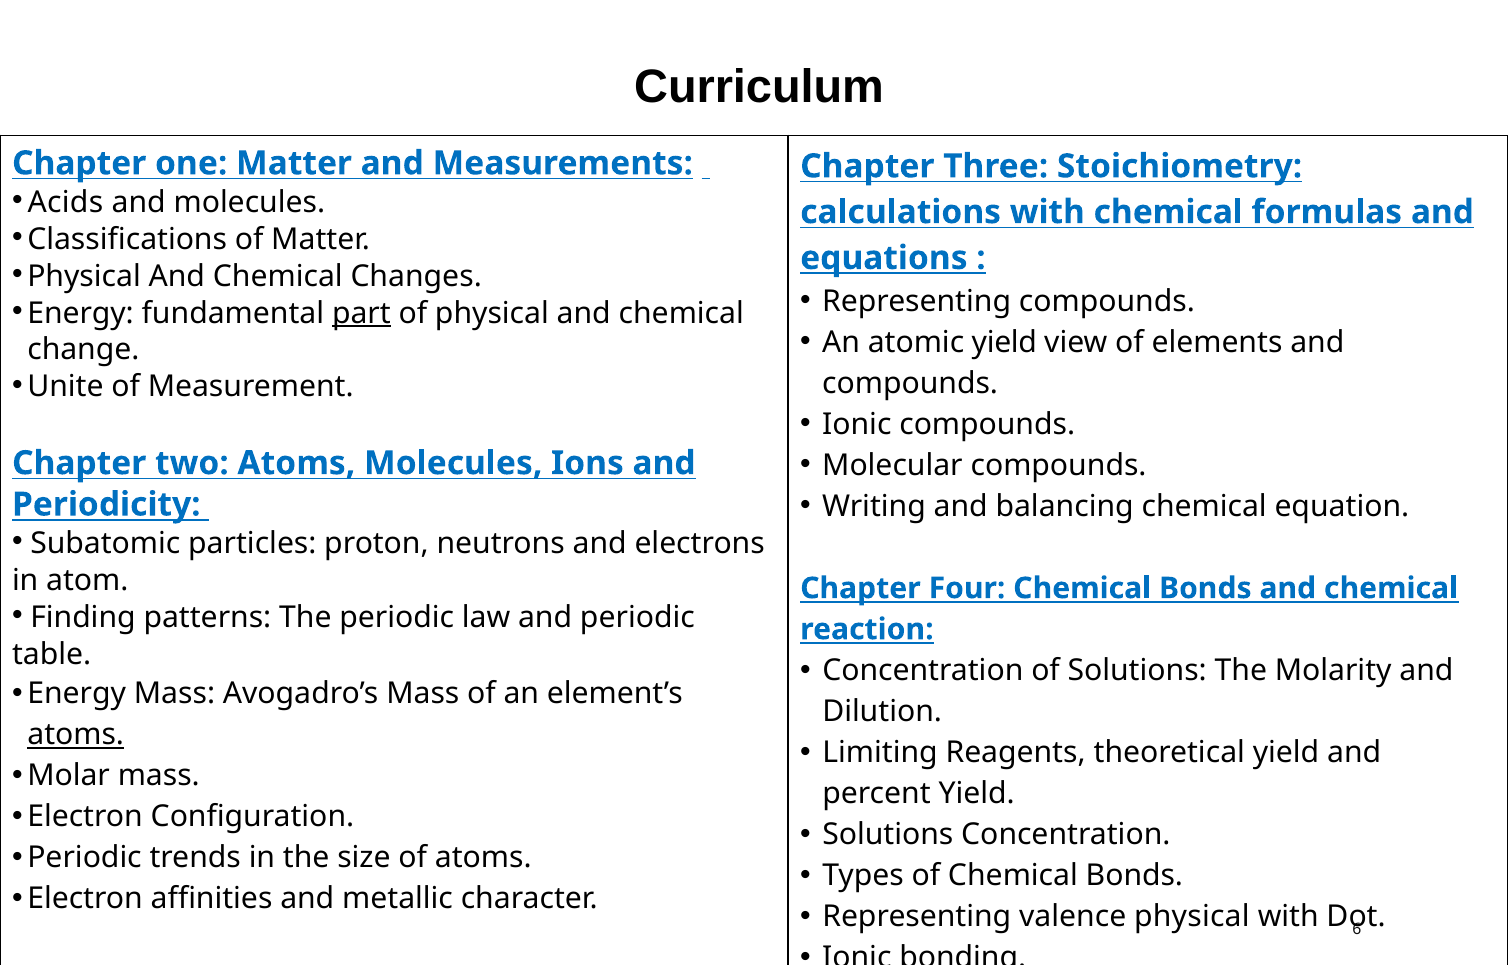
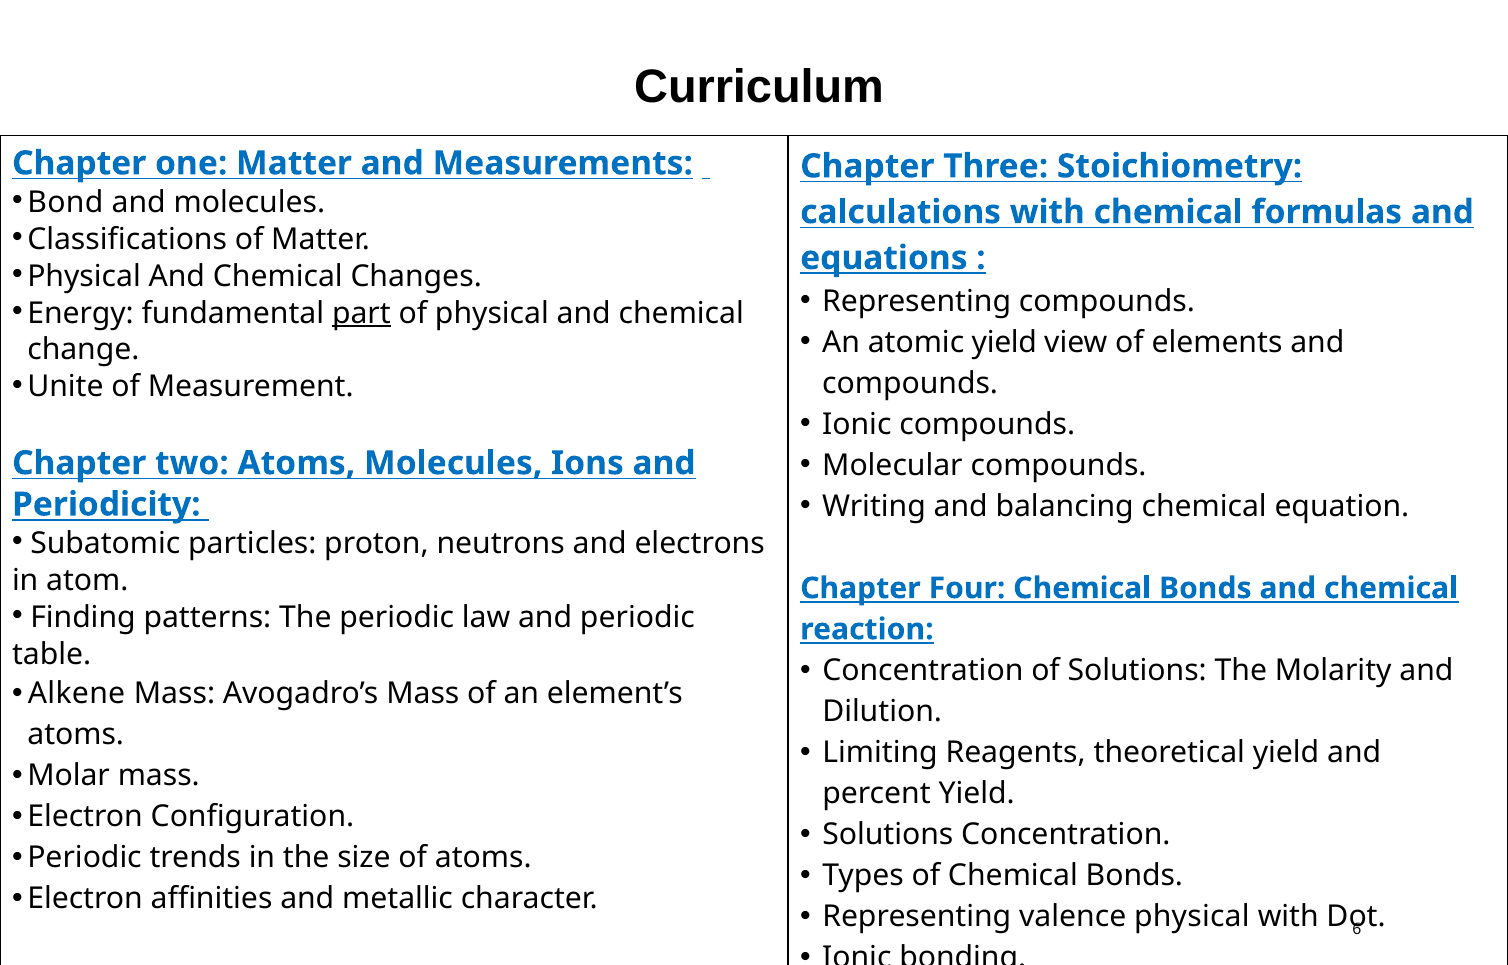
Acids at (65, 202): Acids -> Bond
Energy at (77, 694): Energy -> Alkene
atoms at (76, 735) underline: present -> none
